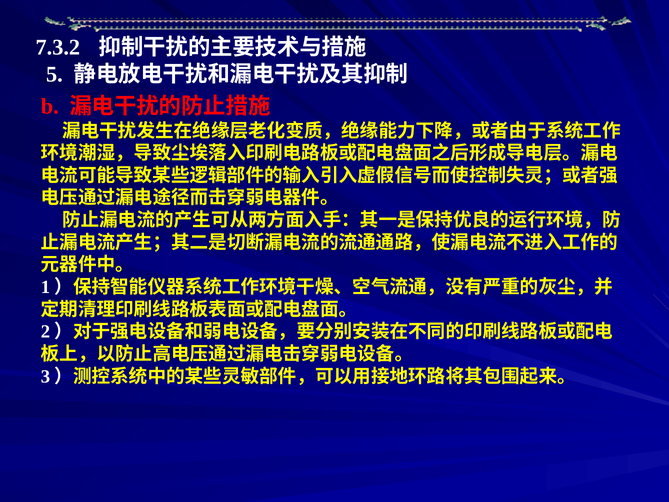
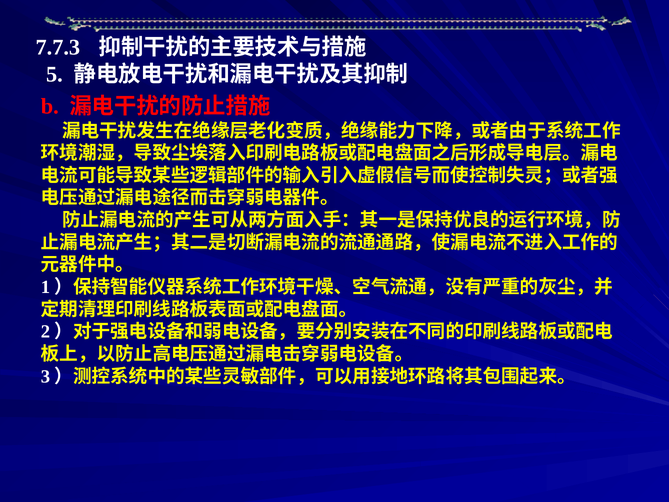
7.3.2: 7.3.2 -> 7.7.3
